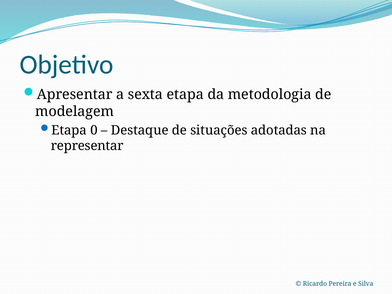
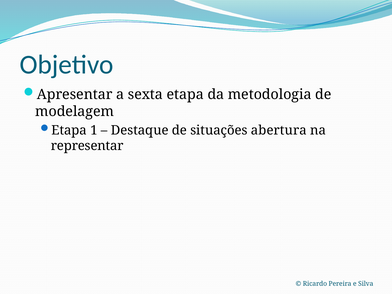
0: 0 -> 1
adotadas: adotadas -> abertura
